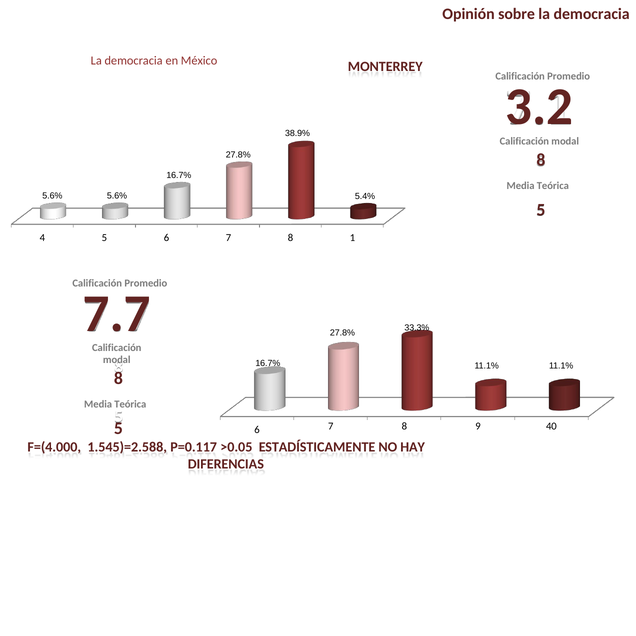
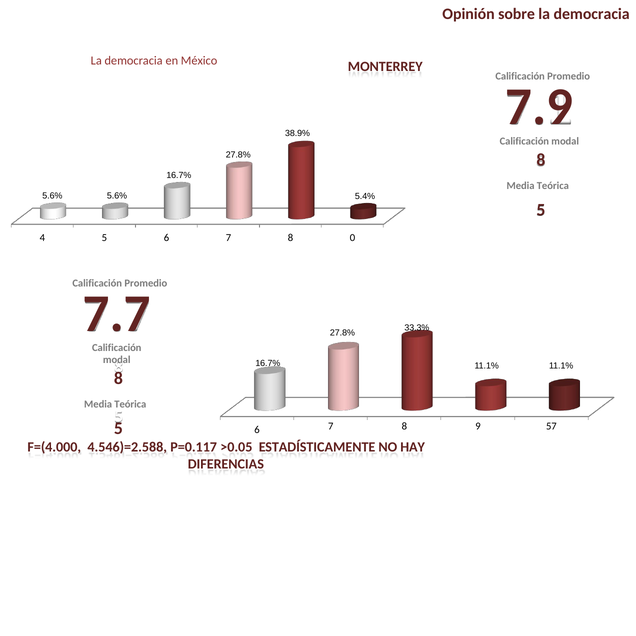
3.2: 3.2 -> 7.9
1: 1 -> 0
40: 40 -> 57
1.545)=2.588: 1.545)=2.588 -> 4.546)=2.588
